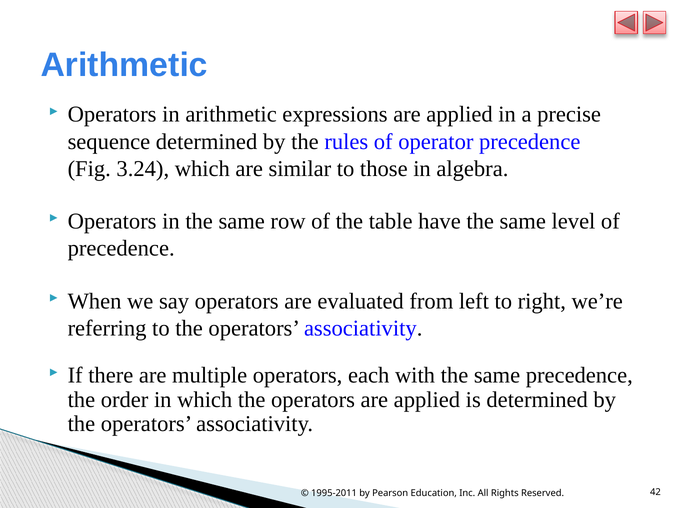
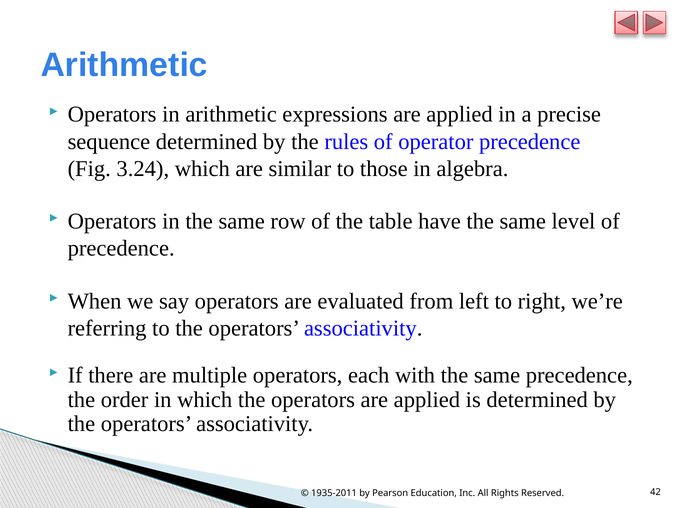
1995-2011: 1995-2011 -> 1935-2011
